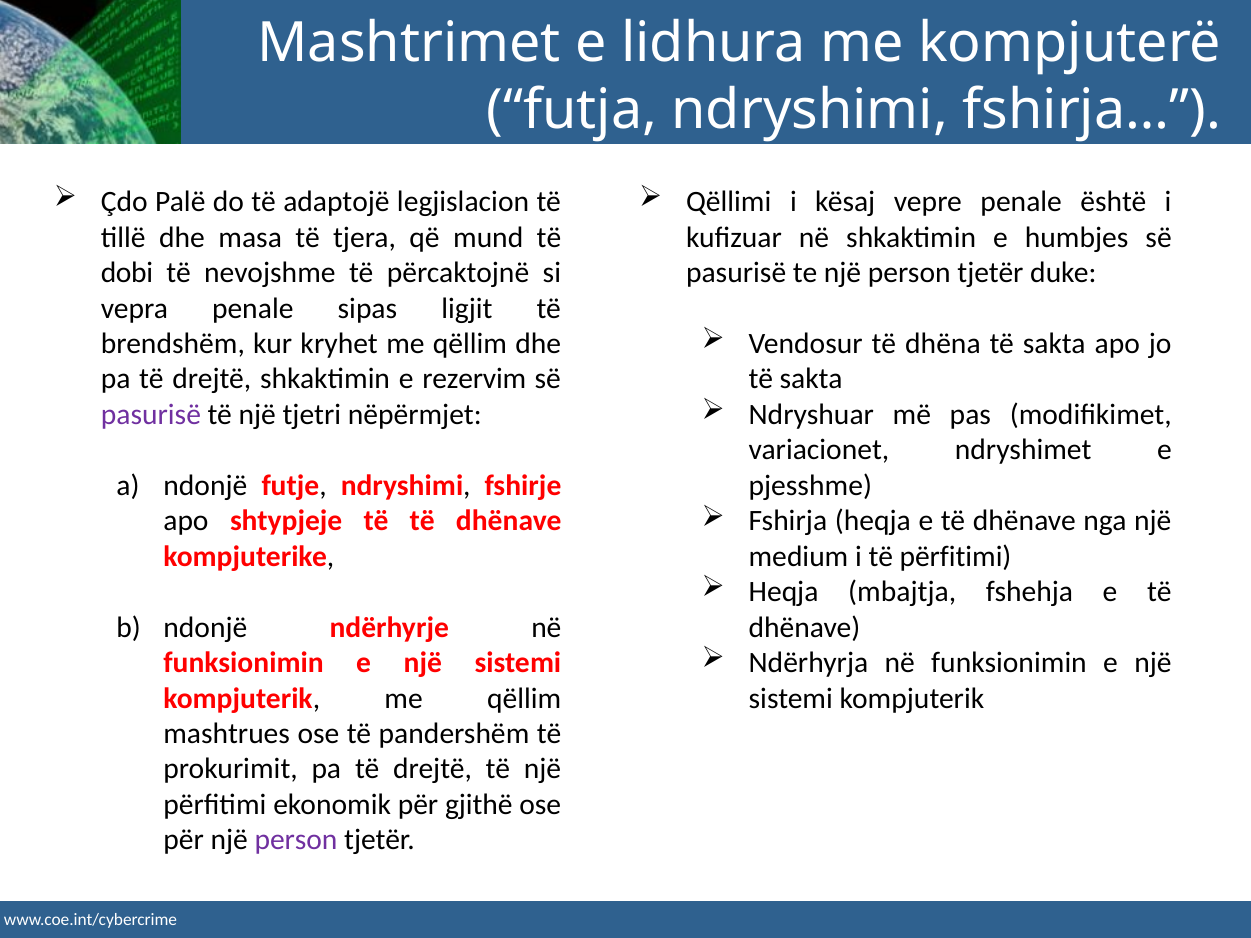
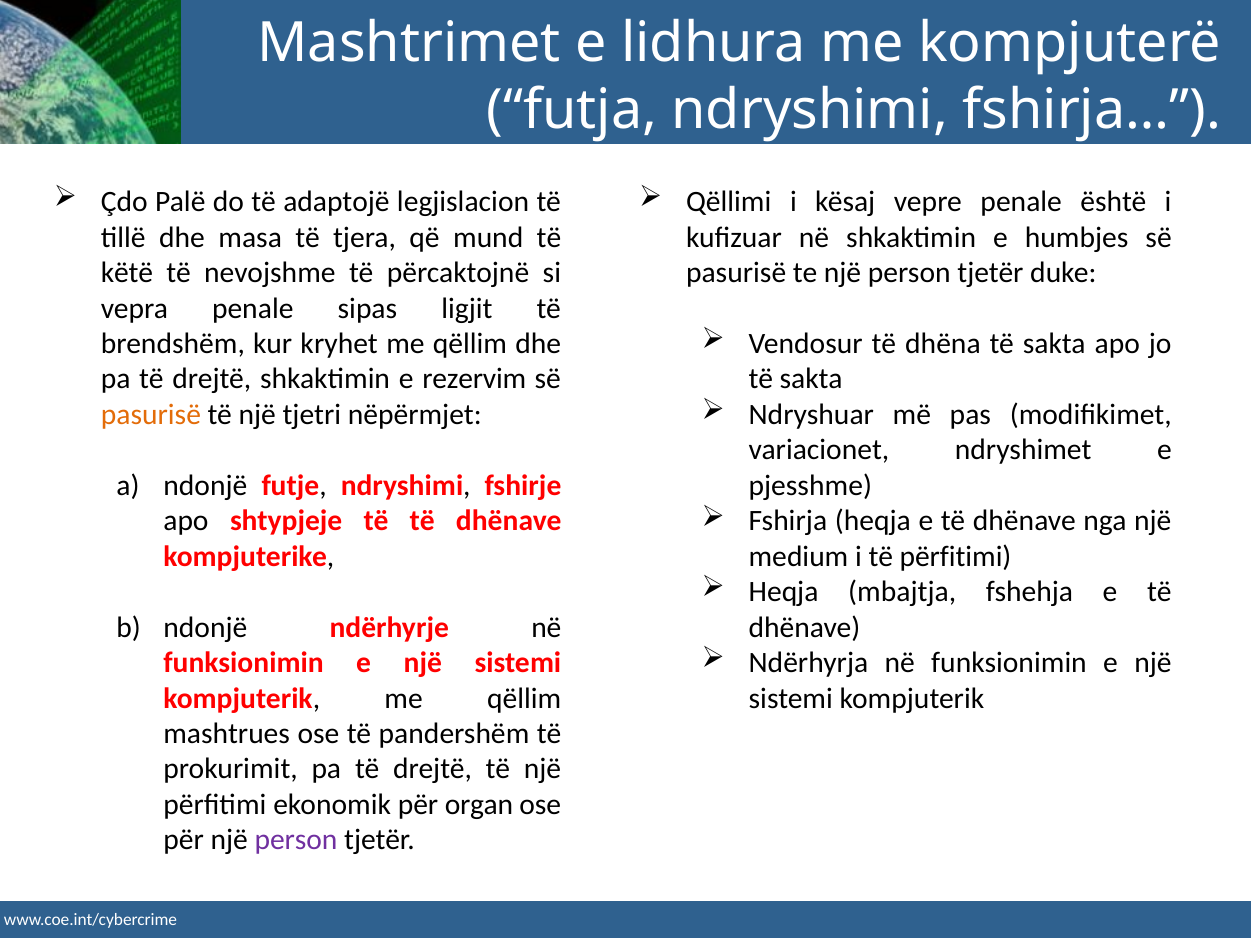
dobi: dobi -> këtë
pasurisë at (151, 415) colour: purple -> orange
gjithë: gjithë -> organ
